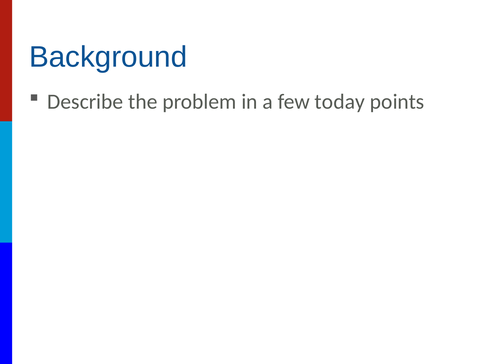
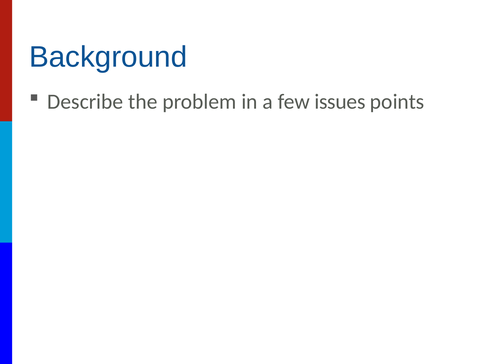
today: today -> issues
